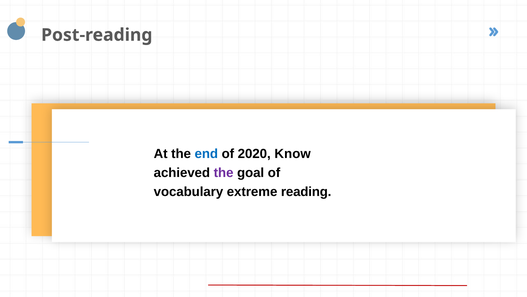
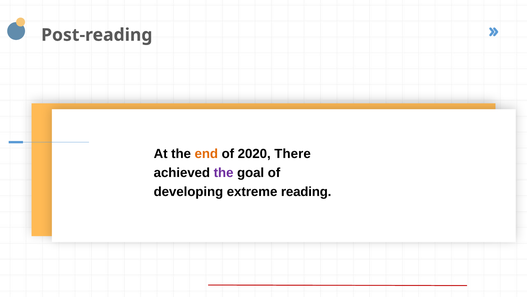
end colour: blue -> orange
Know: Know -> There
vocabulary: vocabulary -> developing
